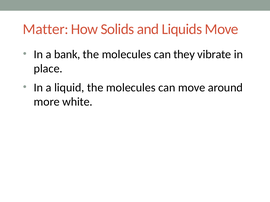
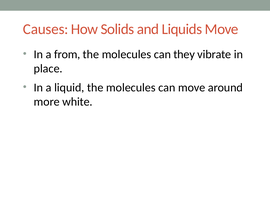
Matter: Matter -> Causes
bank: bank -> from
